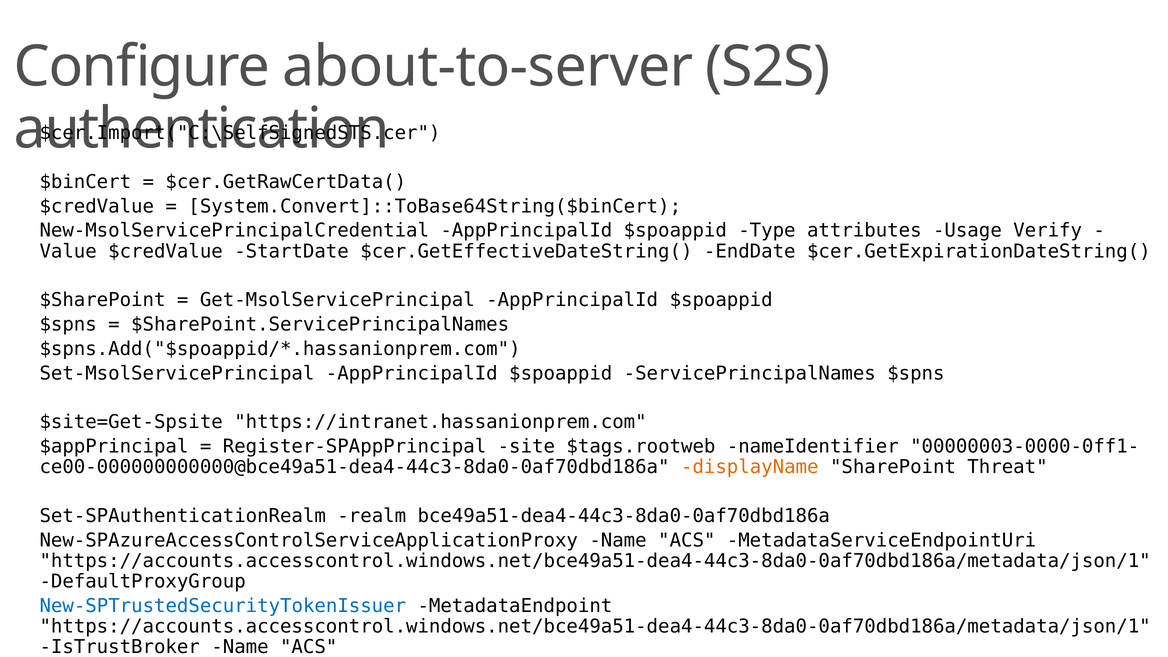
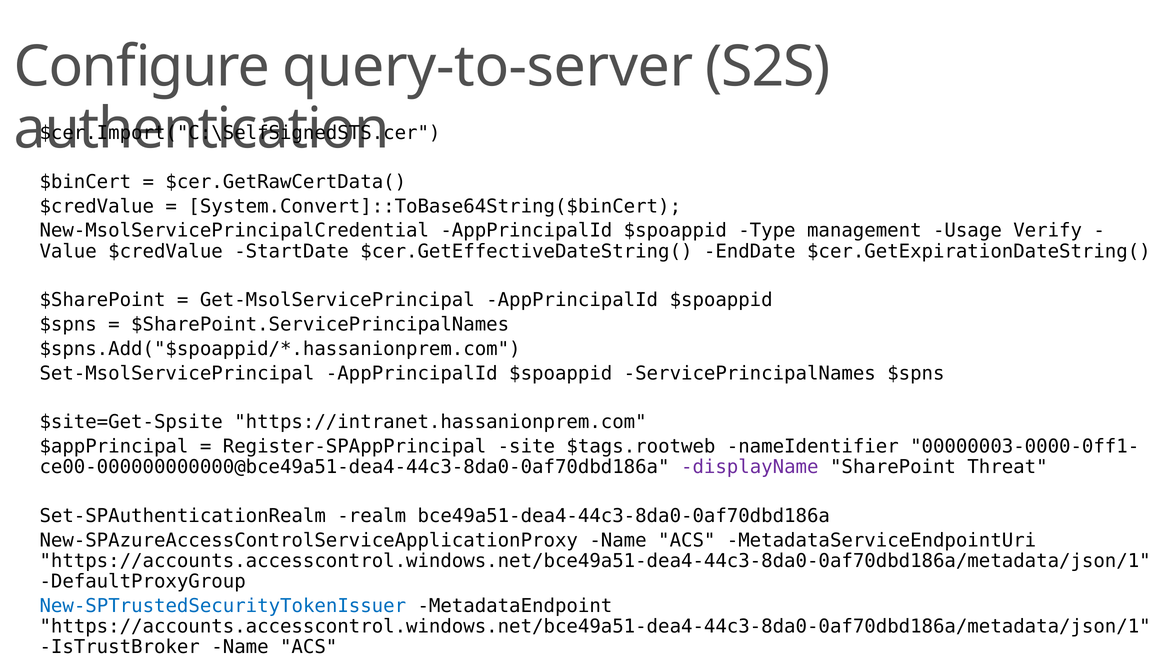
about-to-server: about-to-server -> query-to-server
attributes: attributes -> management
displayName colour: orange -> purple
